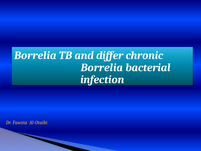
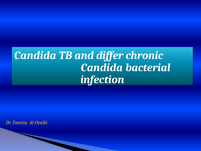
Borrelia at (35, 55): Borrelia -> Candida
Borrelia at (102, 67): Borrelia -> Candida
